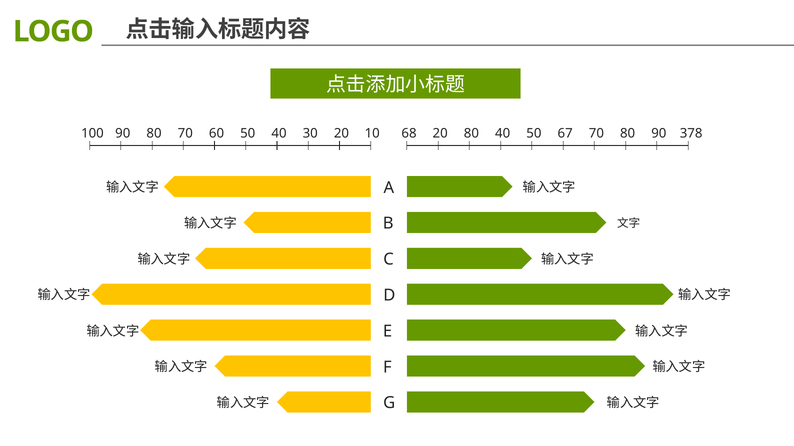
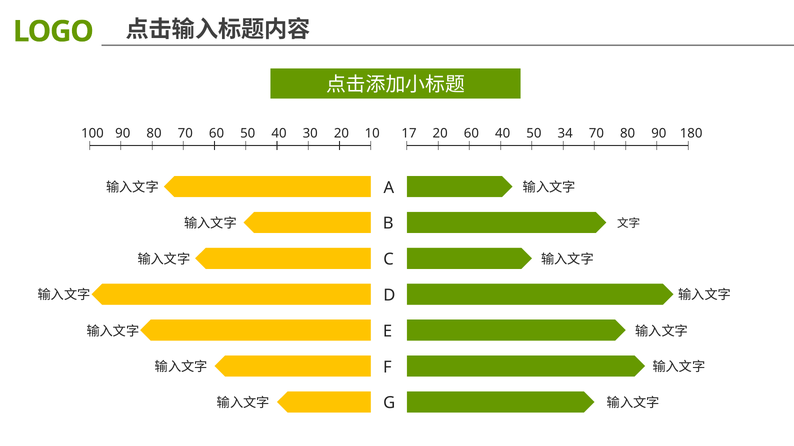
68: 68 -> 17
20 80: 80 -> 60
67: 67 -> 34
378: 378 -> 180
